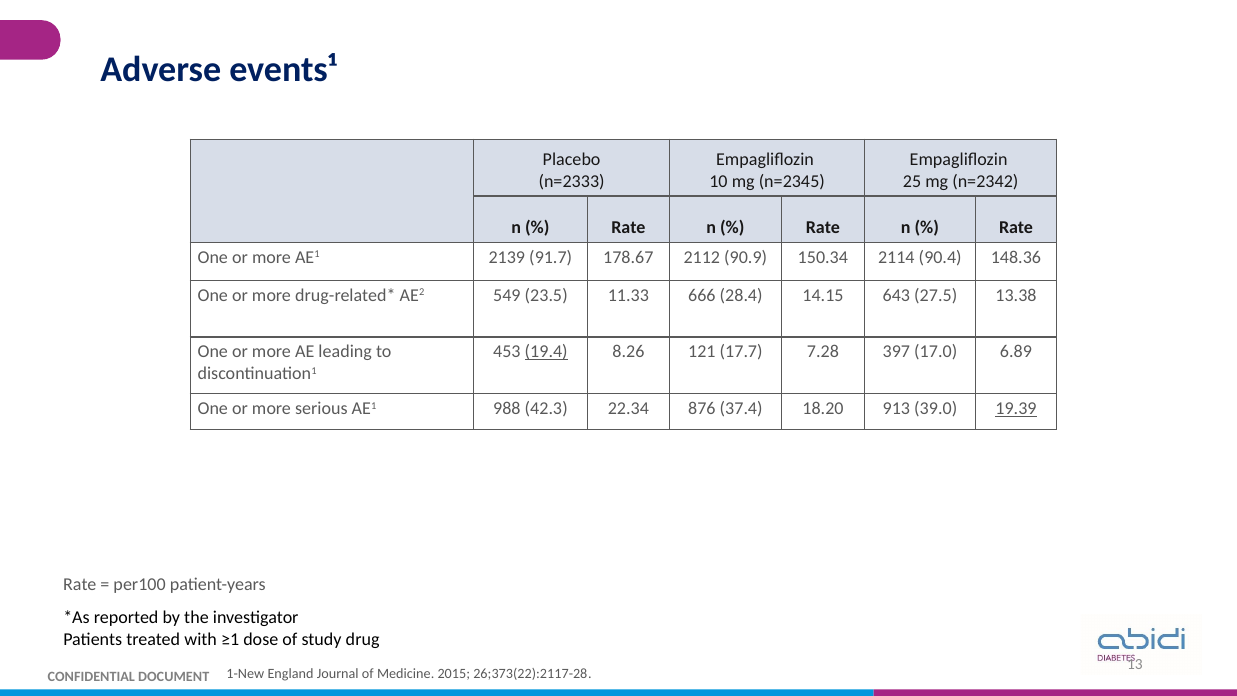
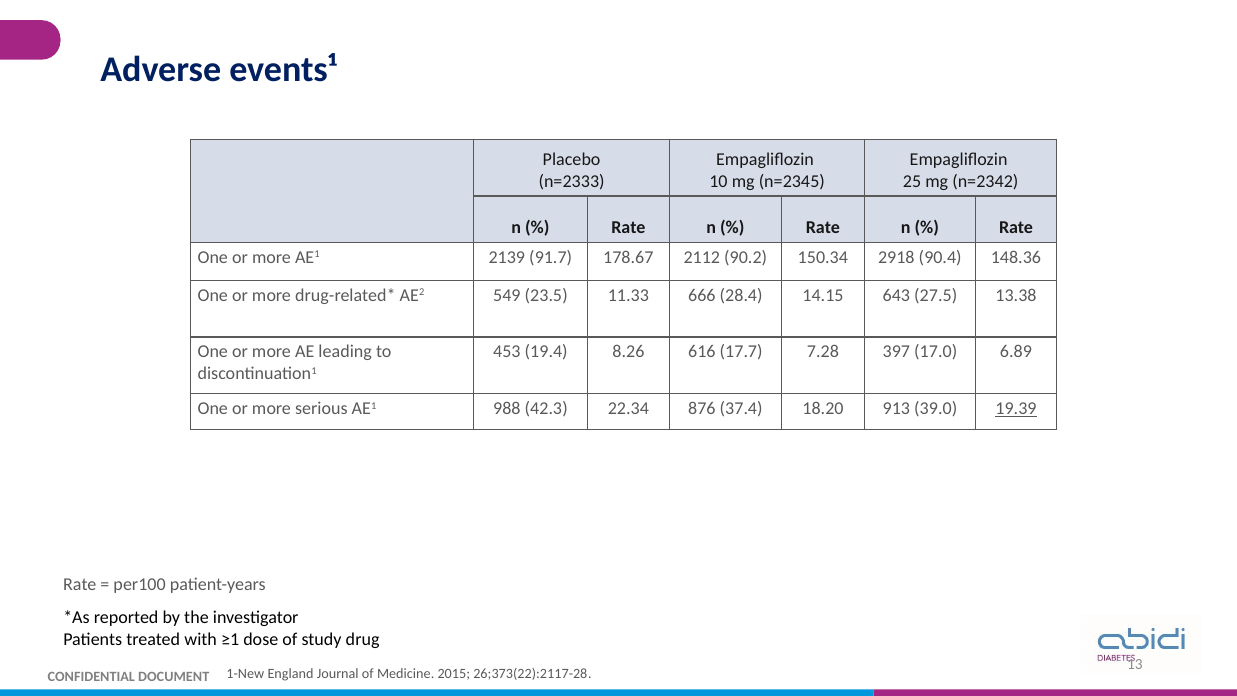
90.9: 90.9 -> 90.2
2114: 2114 -> 2918
19.4 underline: present -> none
121: 121 -> 616
